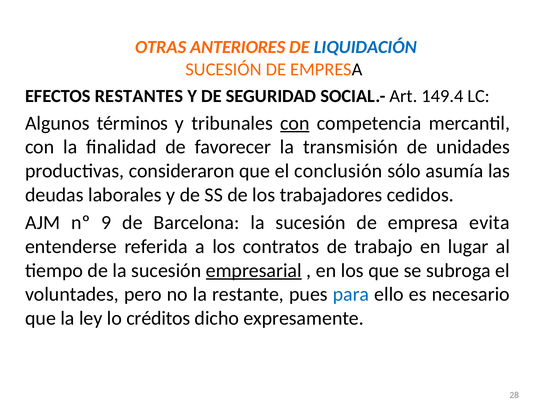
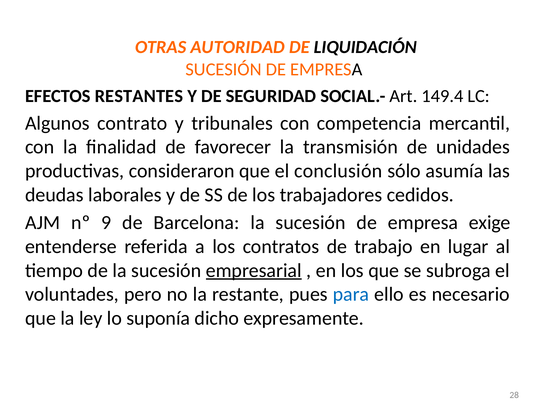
ANTERIORES: ANTERIORES -> AUTORIDAD
LIQUIDACIÓN colour: blue -> black
términos: términos -> contrato
con at (295, 123) underline: present -> none
evita: evita -> exige
créditos: créditos -> suponía
